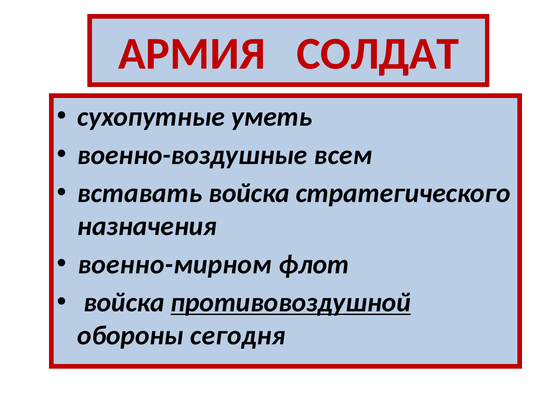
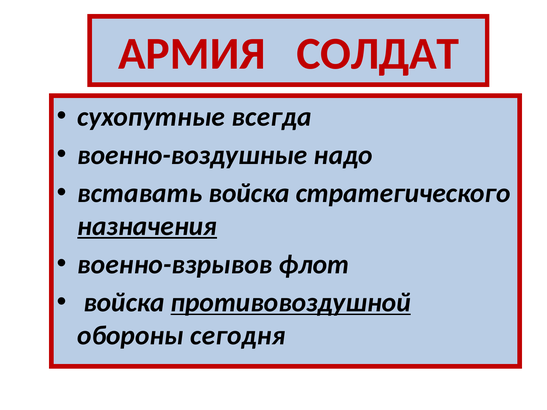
уметь: уметь -> всегда
всем: всем -> надо
назначения underline: none -> present
военно-мирном: военно-мирном -> военно-взрывов
